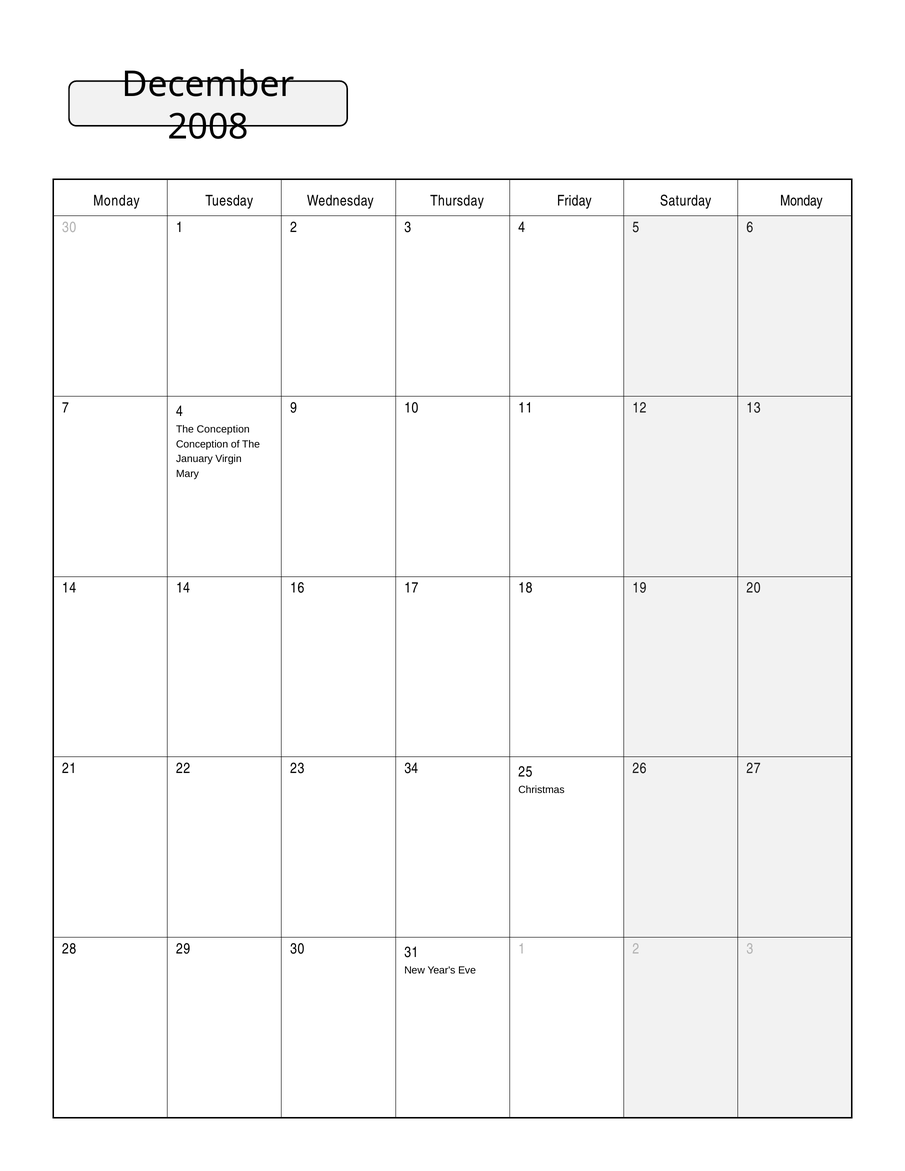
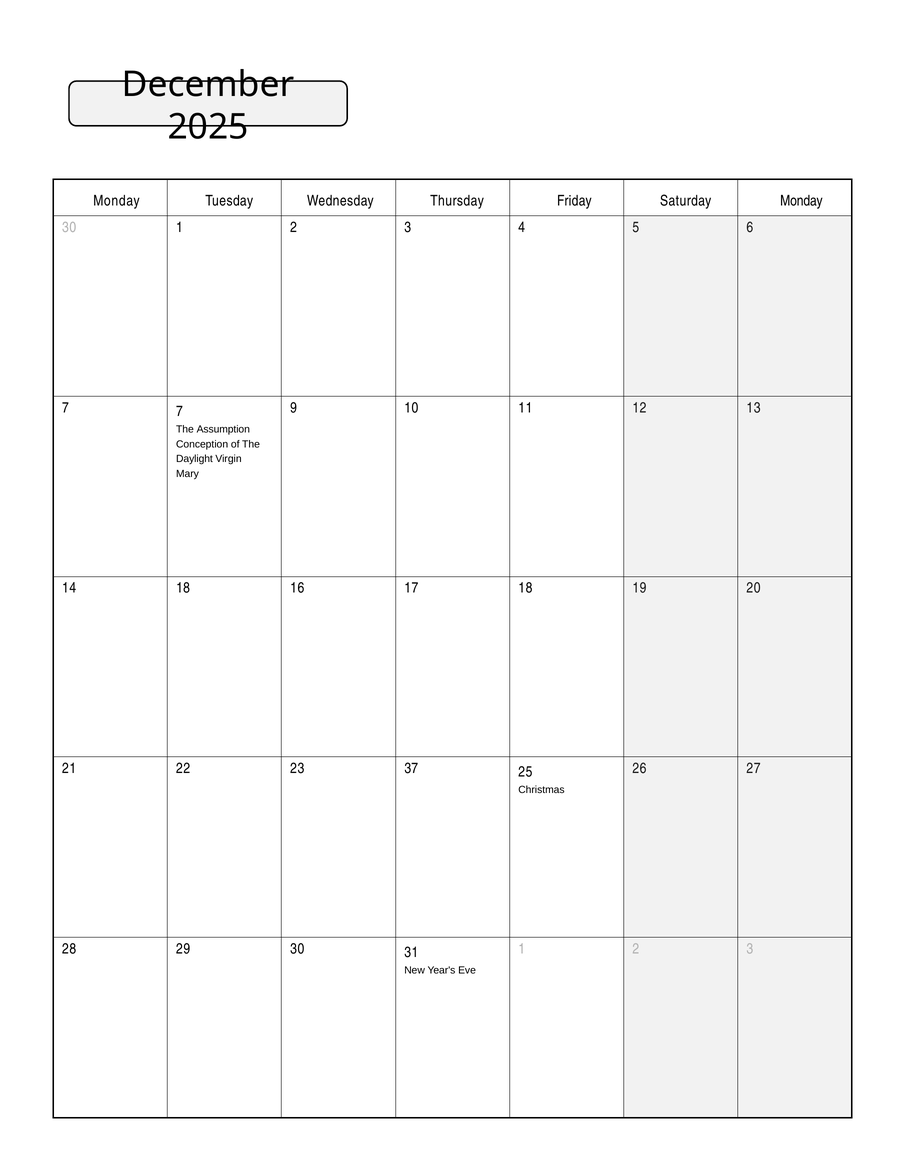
2008: 2008 -> 2025
7 4: 4 -> 7
The Conception: Conception -> Assumption
January: January -> Daylight
14 14: 14 -> 18
34: 34 -> 37
